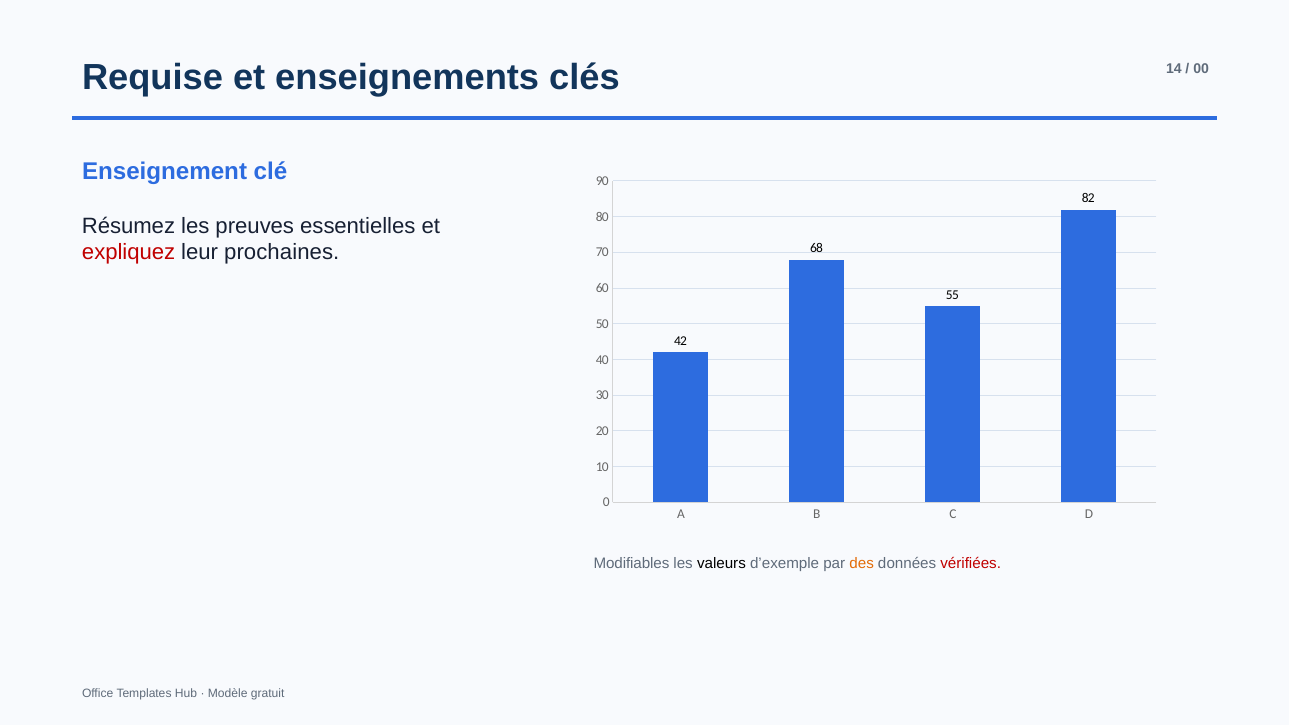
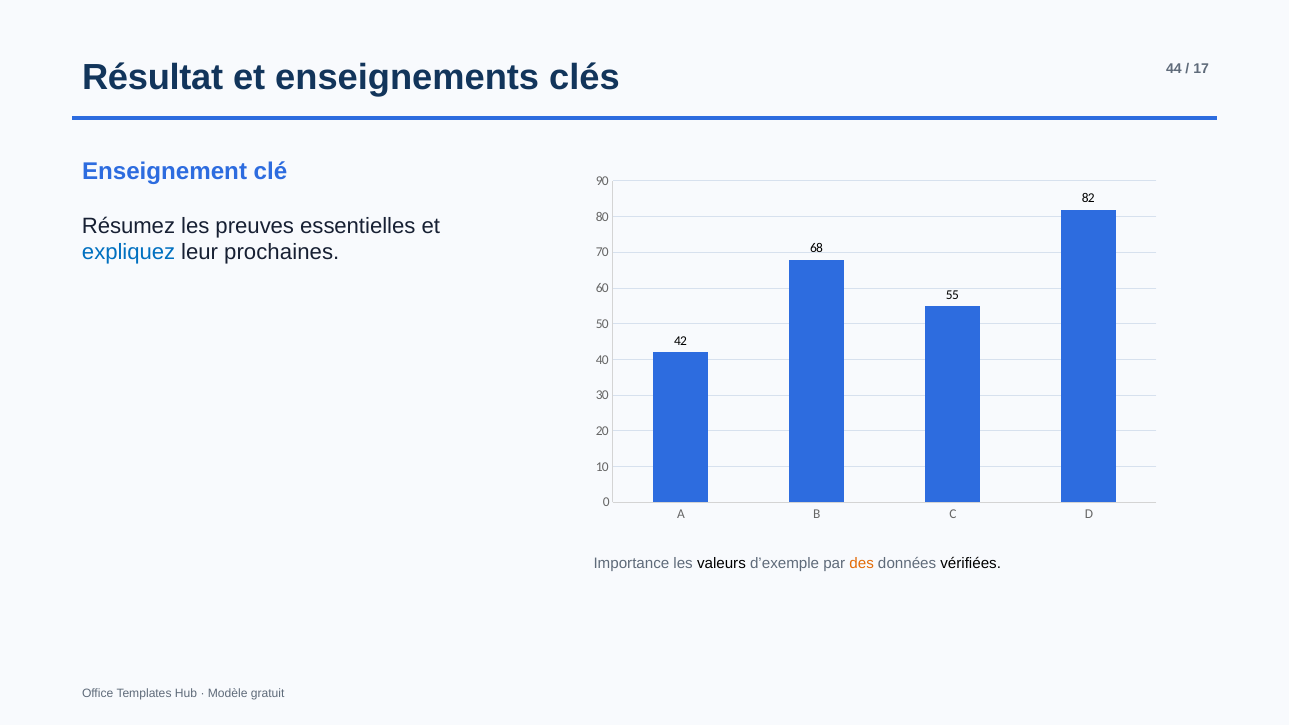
Requise: Requise -> Résultat
14: 14 -> 44
00: 00 -> 17
expliquez colour: red -> blue
Modifiables: Modifiables -> Importance
vérifiées colour: red -> black
